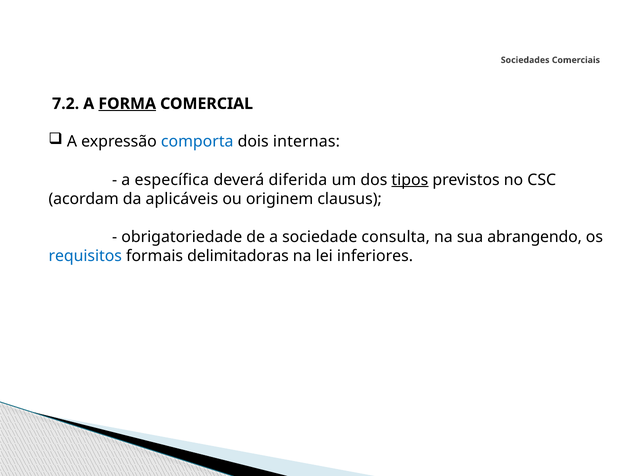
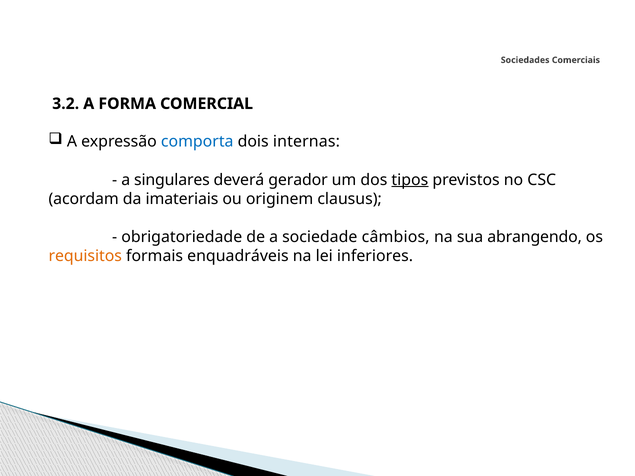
7.2: 7.2 -> 3.2
FORMA underline: present -> none
específica: específica -> singulares
diferida: diferida -> gerador
aplicáveis: aplicáveis -> imateriais
consulta: consulta -> câmbios
requisitos colour: blue -> orange
delimitadoras: delimitadoras -> enquadráveis
